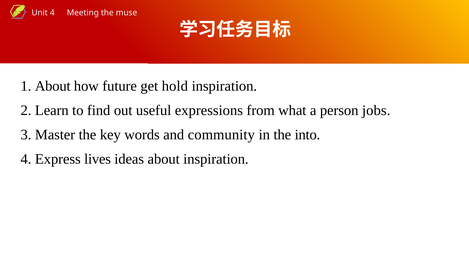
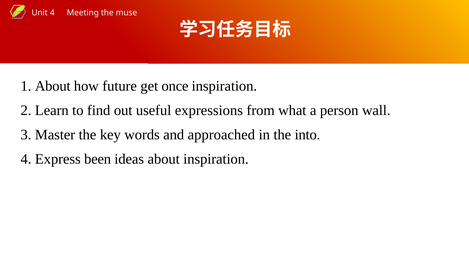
hold: hold -> once
jobs: jobs -> wall
community: community -> approached
lives: lives -> been
